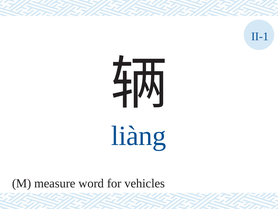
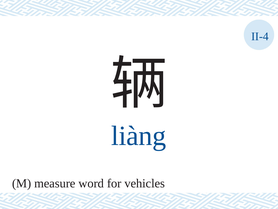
II-1: II-1 -> II-4
